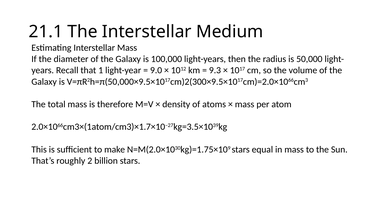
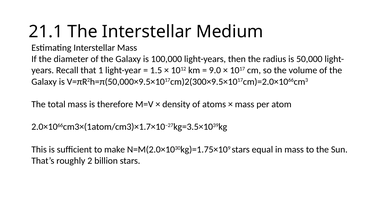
9.0: 9.0 -> 1.5
9.3: 9.3 -> 9.0
